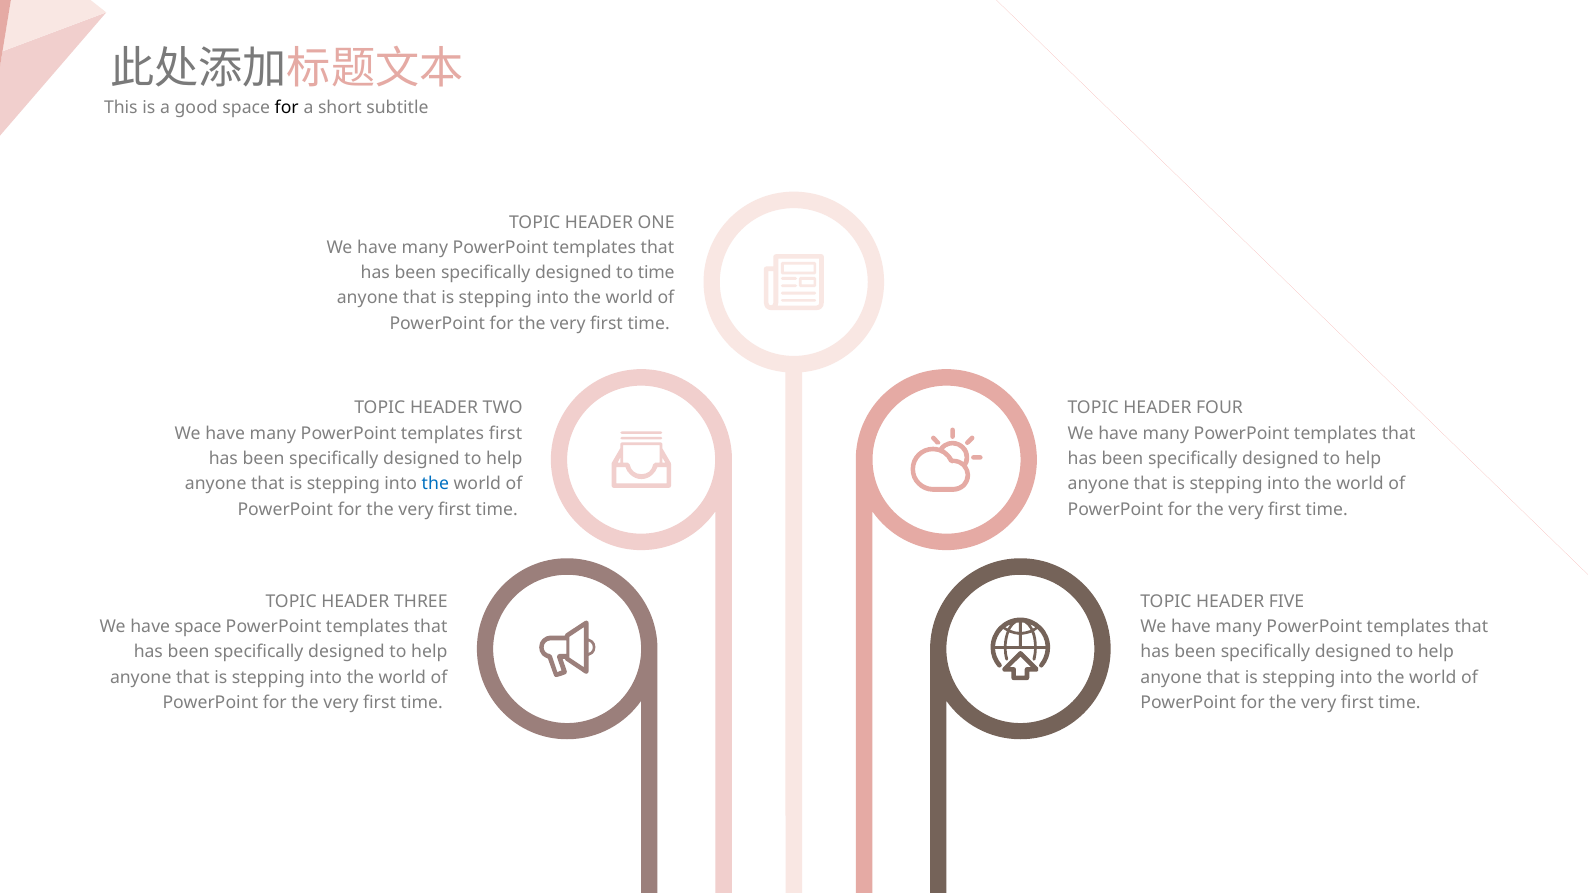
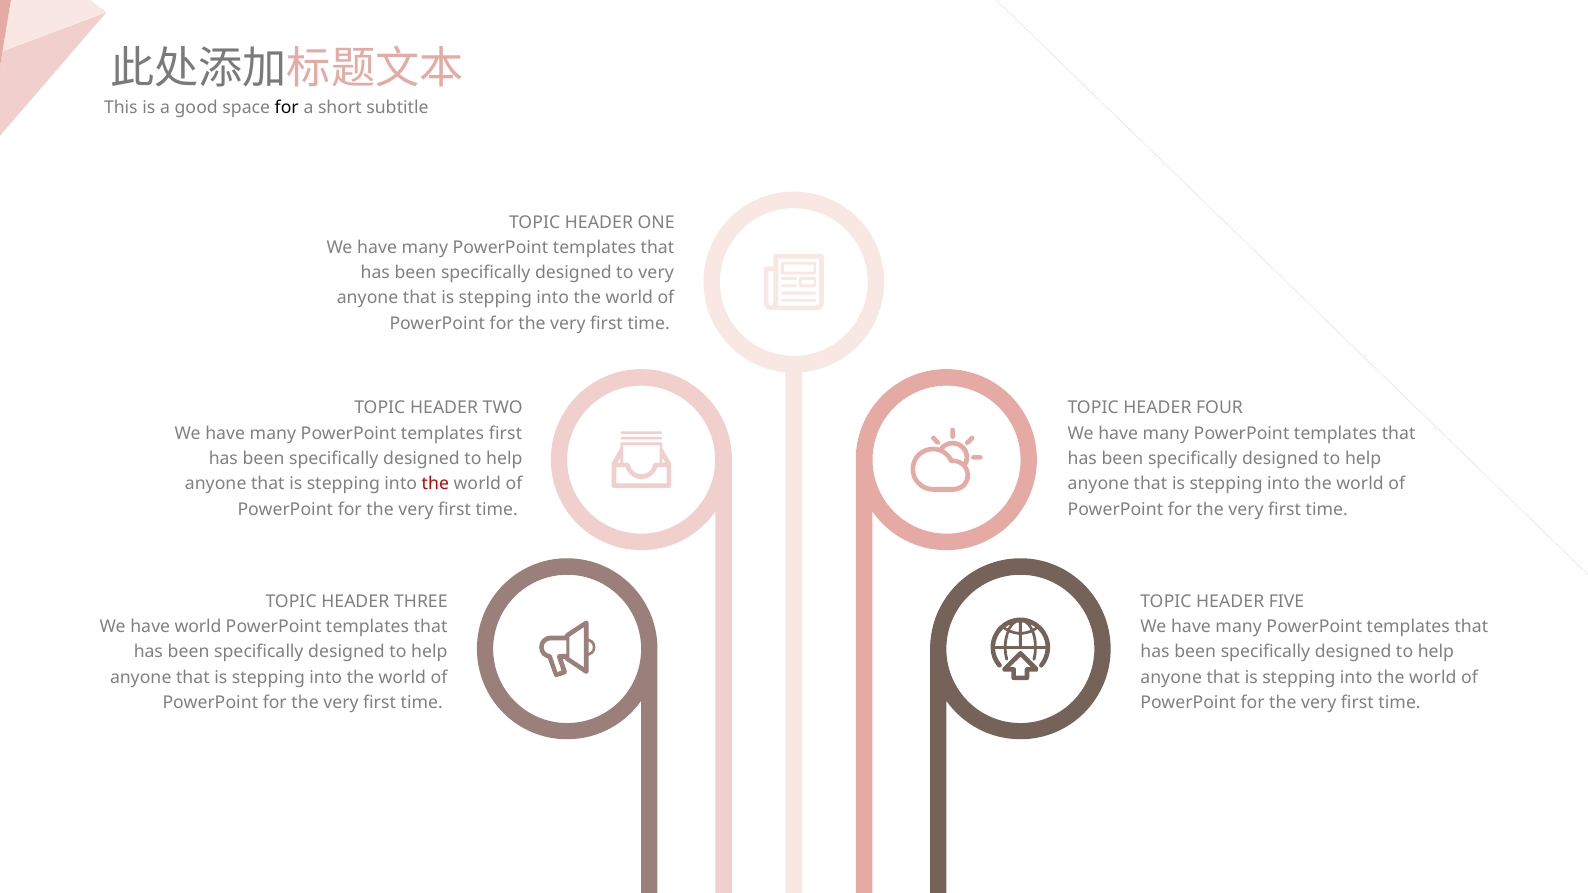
to time: time -> very
the at (435, 484) colour: blue -> red
have space: space -> world
